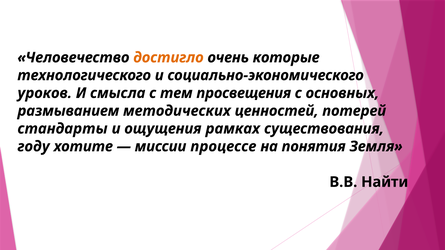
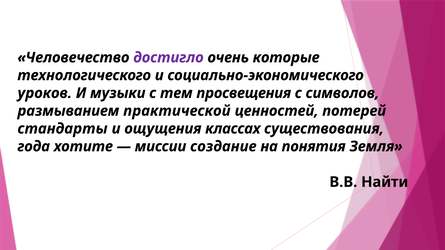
достигло colour: orange -> purple
смысла: смысла -> музыки
основных: основных -> символов
методических: методических -> практической
рамках: рамках -> классах
году: году -> года
процессе: процессе -> создание
